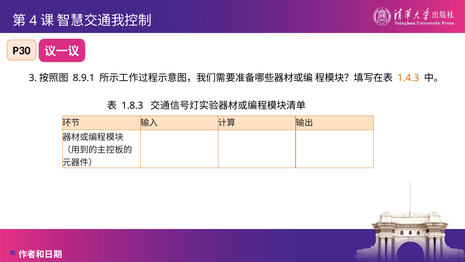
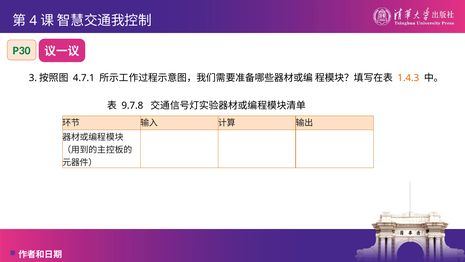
P30 colour: black -> green
8.9.1: 8.9.1 -> 4.7.1
1.8.3: 1.8.3 -> 9.7.8
